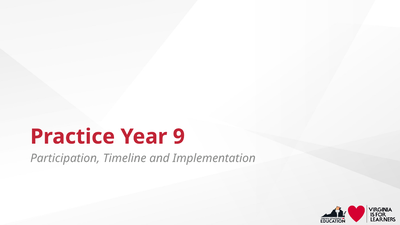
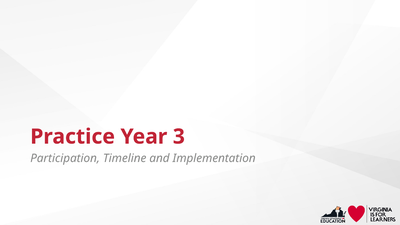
9: 9 -> 3
